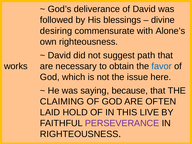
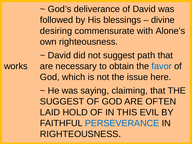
because: because -> claiming
CLAIMING at (62, 101): CLAIMING -> SUGGEST
LIVE: LIVE -> EVIL
PERSEVERANCE colour: purple -> blue
